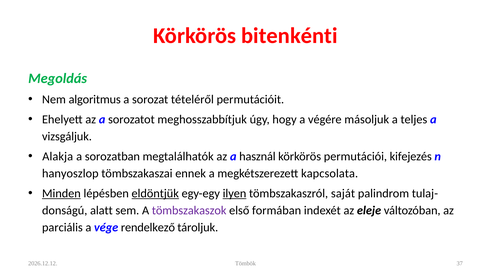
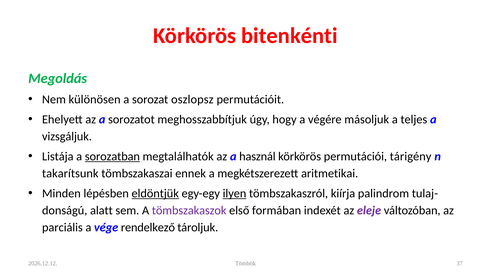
algoritmus: algoritmus -> különösen
tételéről: tételéről -> oszlopsz
Alakja: Alakja -> Listája
sorozatban underline: none -> present
kifejezés: kifejezés -> tárigény
hanyoszlop: hanyoszlop -> takarítsunk
kapcsolata: kapcsolata -> aritmetikai
Minden underline: present -> none
saját: saját -> kiírja
eleje colour: black -> purple
